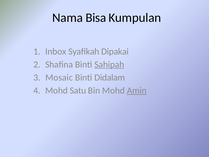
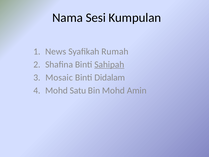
Bisa: Bisa -> Sesi
Inbox: Inbox -> News
Dipakai: Dipakai -> Rumah
Amin underline: present -> none
